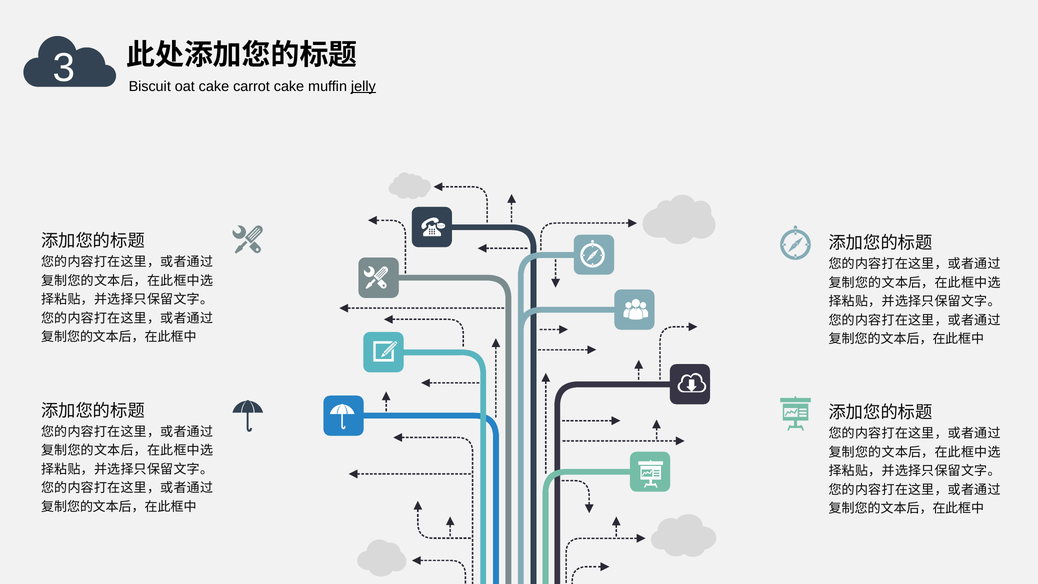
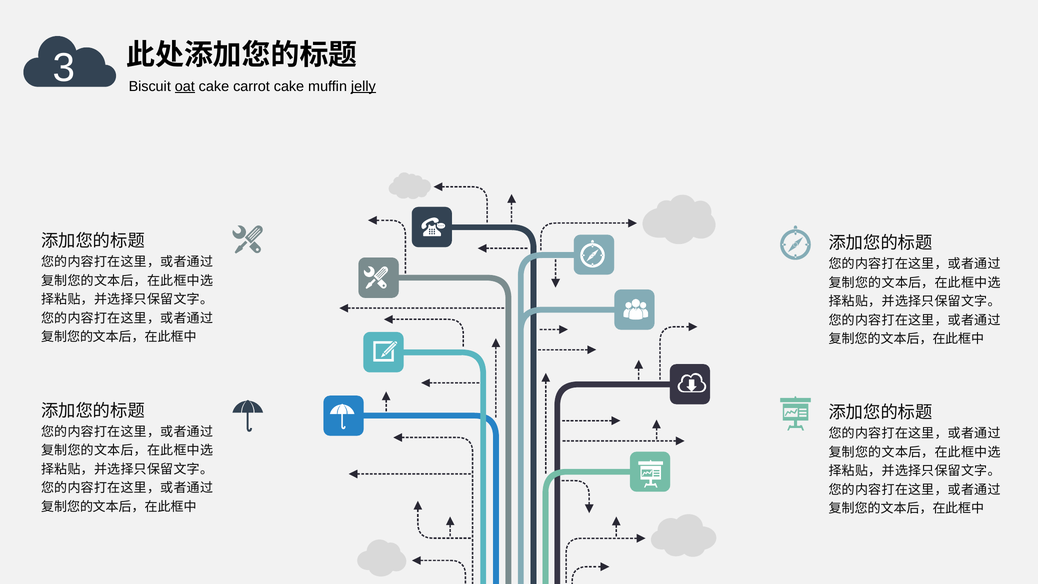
oat underline: none -> present
